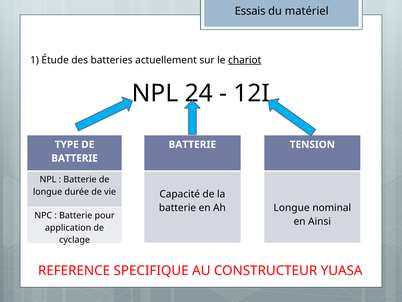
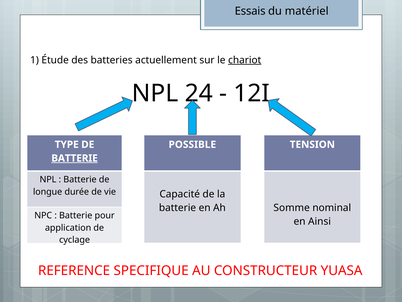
BATTERIE at (192, 144): BATTERIE -> POSSIBLE
BATTERIE at (75, 158) underline: none -> present
Longue at (292, 208): Longue -> Somme
